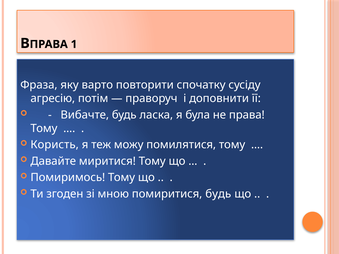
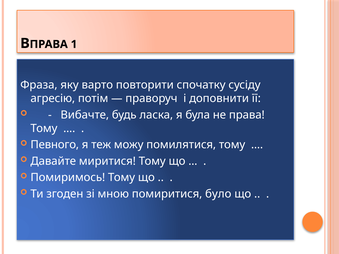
Користь: Користь -> Певного
помиритися будь: будь -> було
